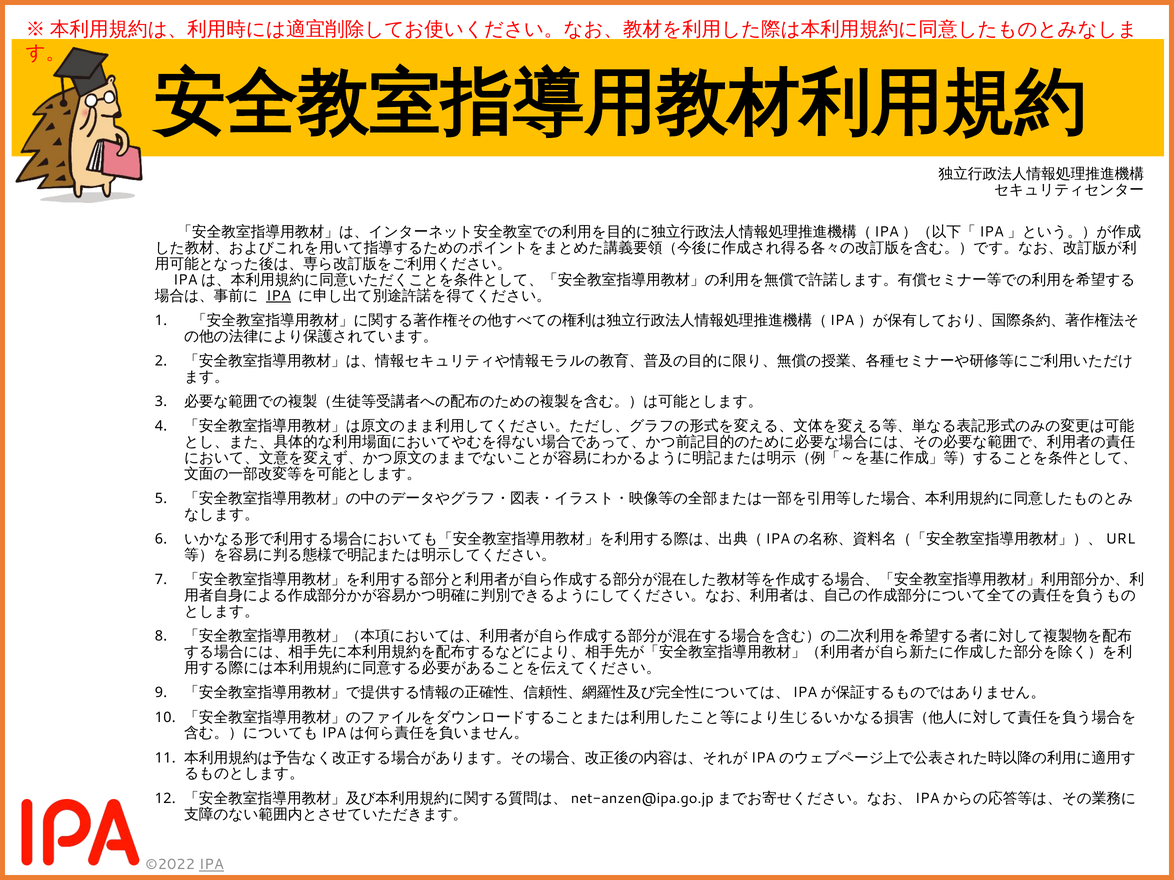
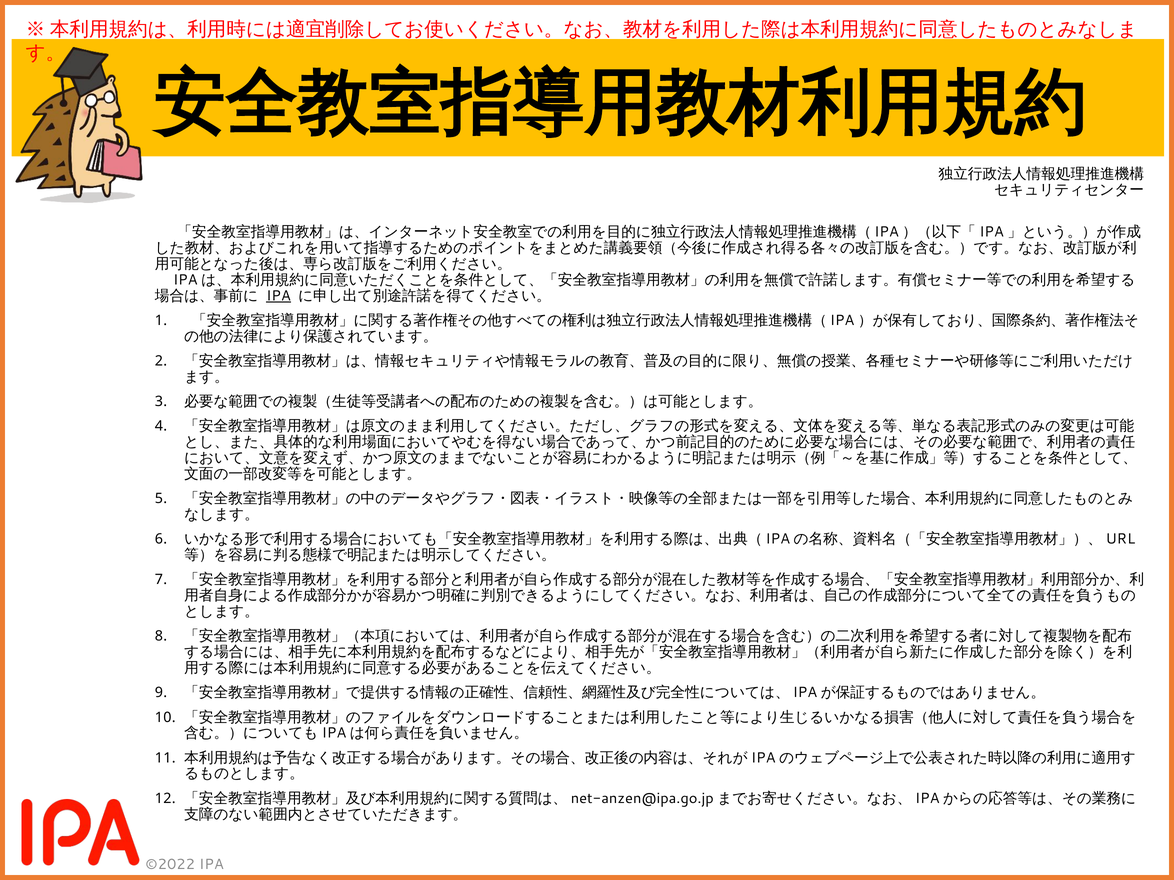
IPA at (211, 865) underline: present -> none
